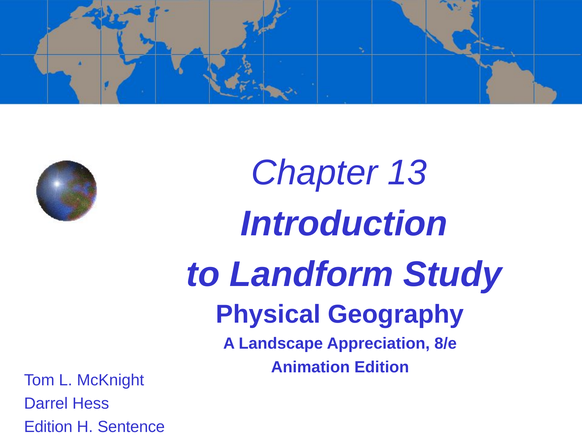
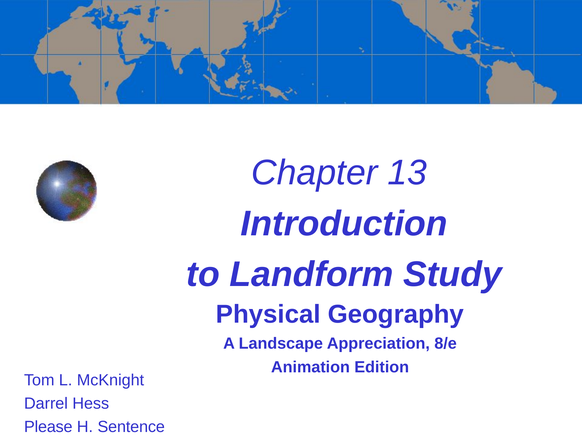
Edition at (48, 426): Edition -> Please
